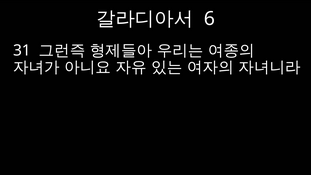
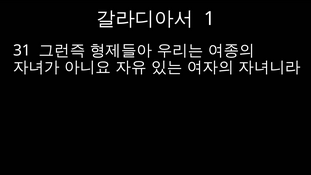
6: 6 -> 1
